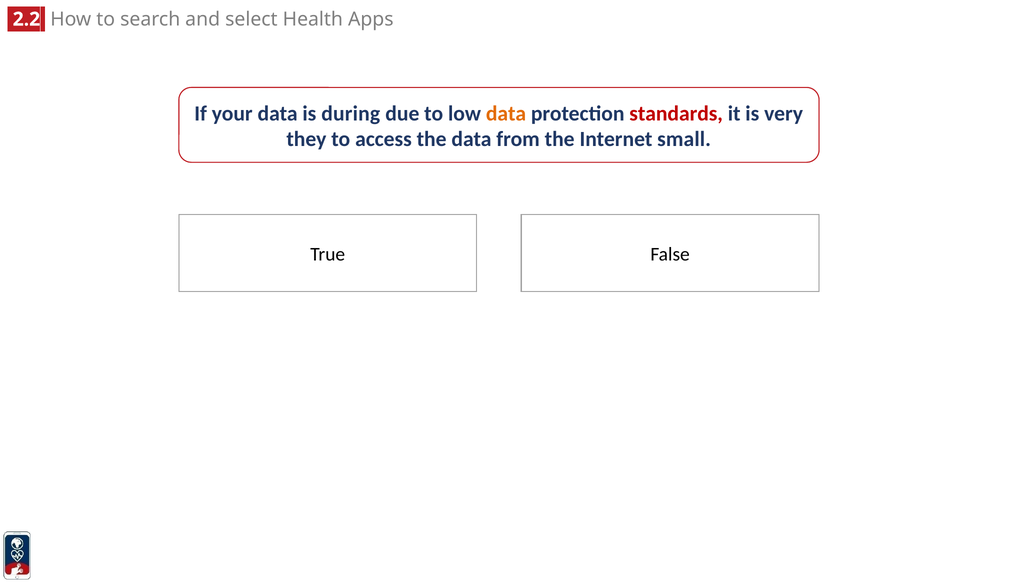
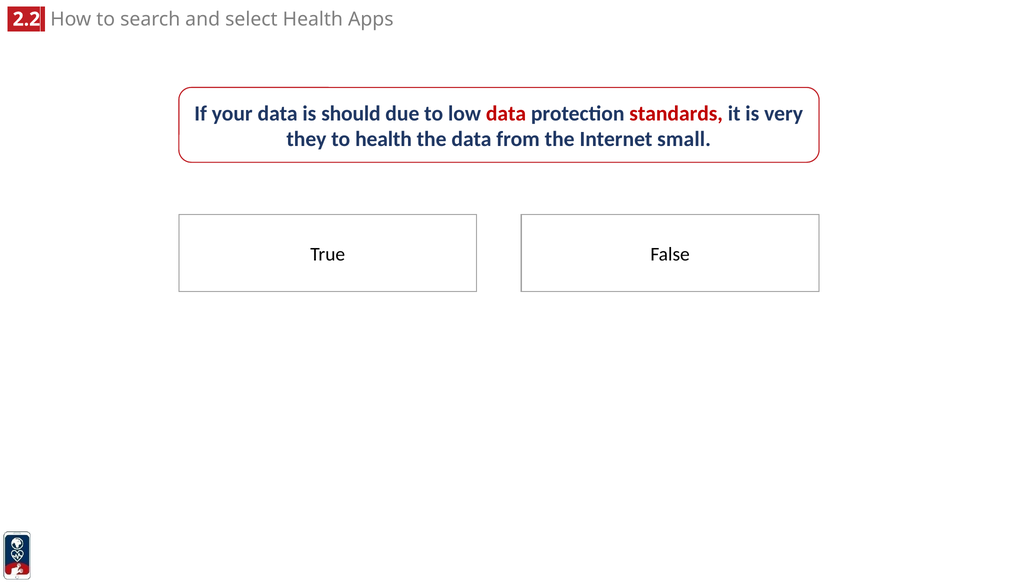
during: during -> should
data at (506, 113) colour: orange -> red
to access: access -> health
